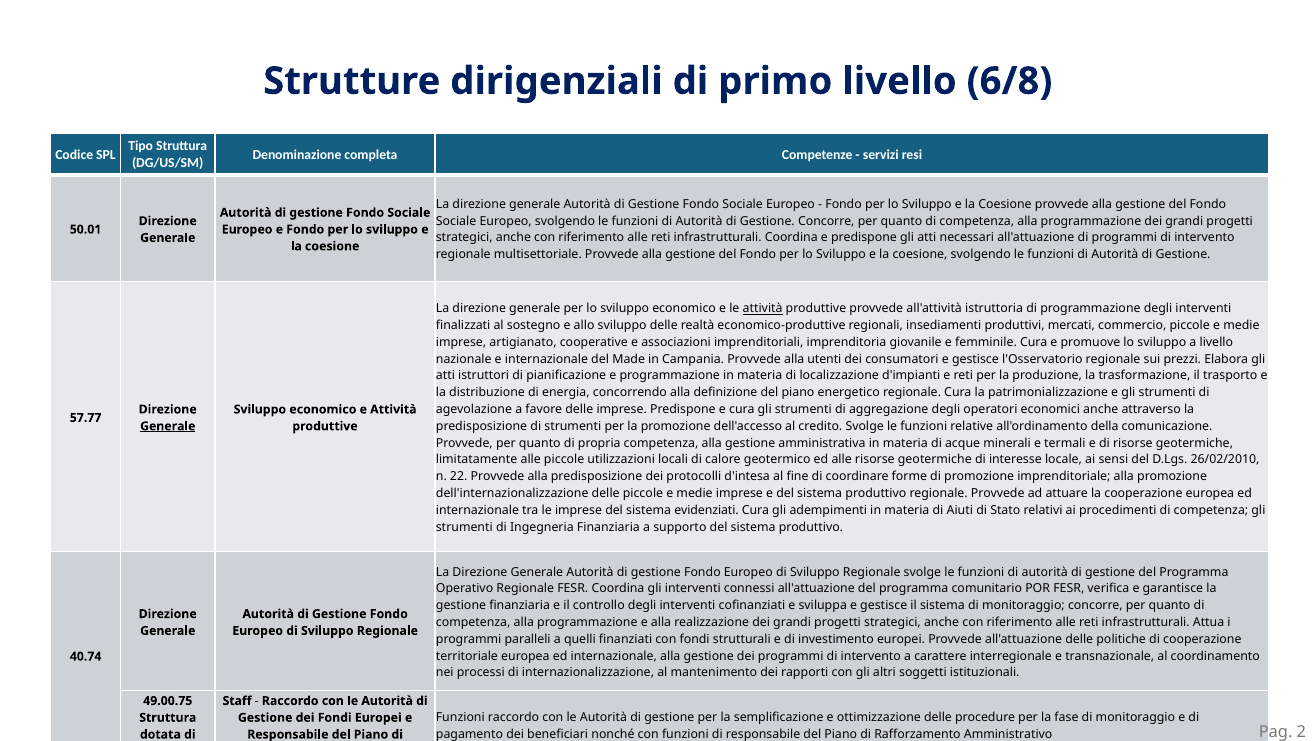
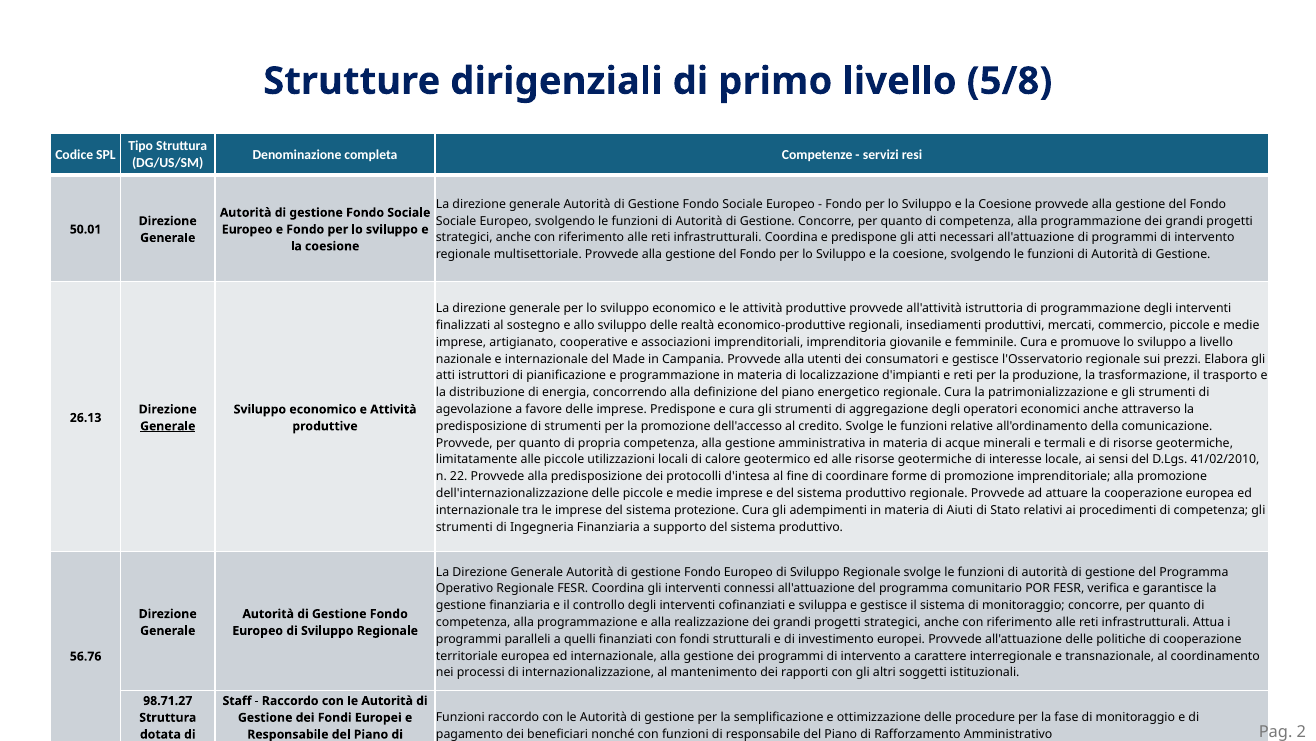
6/8: 6/8 -> 5/8
attività at (763, 308) underline: present -> none
57.77: 57.77 -> 26.13
26/02/2010: 26/02/2010 -> 41/02/2010
evidenziati: evidenziati -> protezione
40.74: 40.74 -> 56.76
49.00.75: 49.00.75 -> 98.71.27
